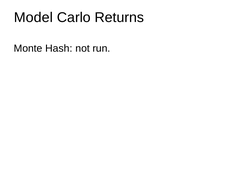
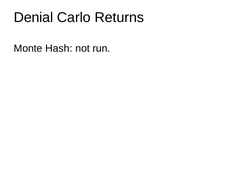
Model: Model -> Denial
